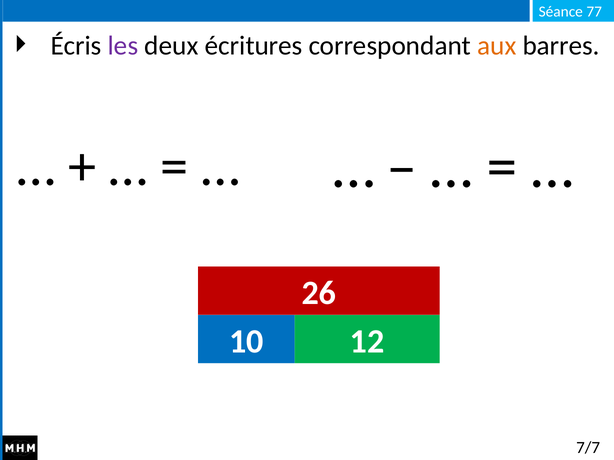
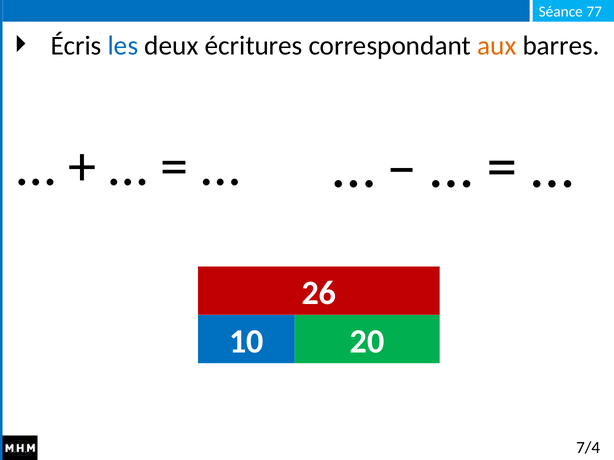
les colour: purple -> blue
12: 12 -> 20
7/7: 7/7 -> 7/4
